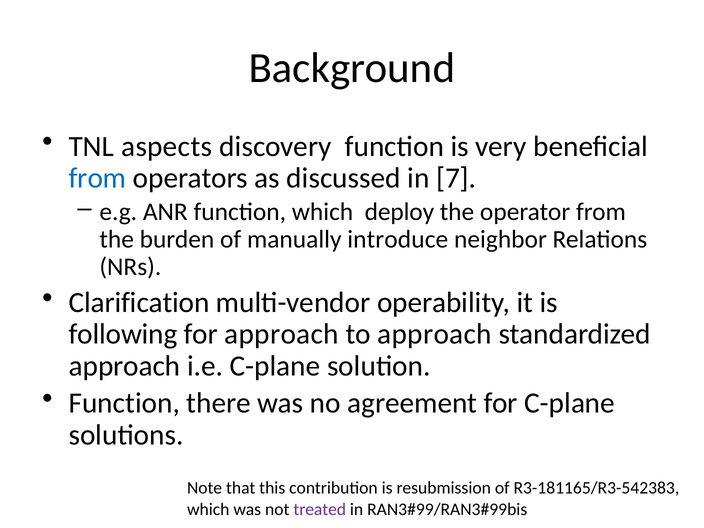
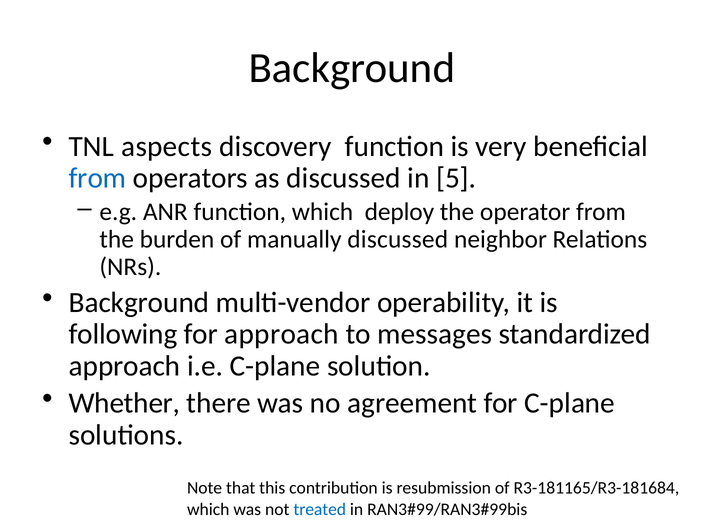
7: 7 -> 5
manually introduce: introduce -> discussed
Clarification at (139, 303): Clarification -> Background
to approach: approach -> messages
Function at (124, 403): Function -> Whether
R3-181165/R3-542383: R3-181165/R3-542383 -> R3-181165/R3-181684
treated colour: purple -> blue
